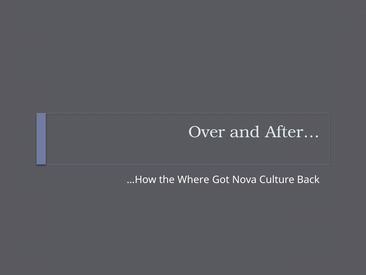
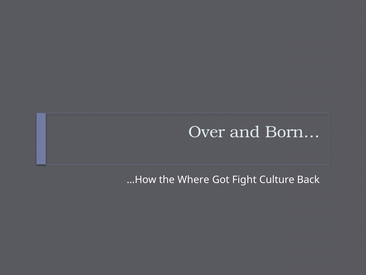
After…: After… -> Born…
Nova: Nova -> Fight
